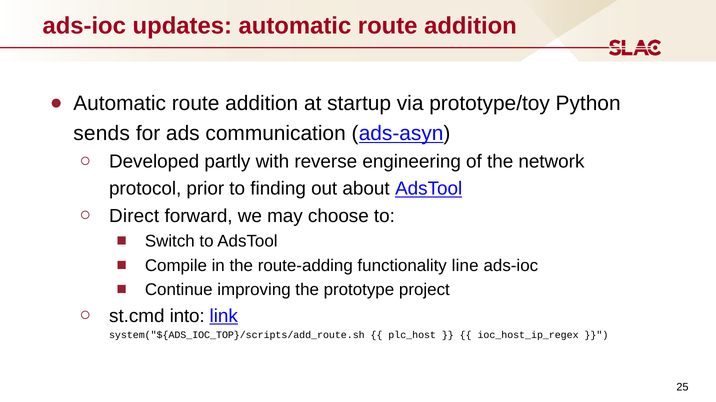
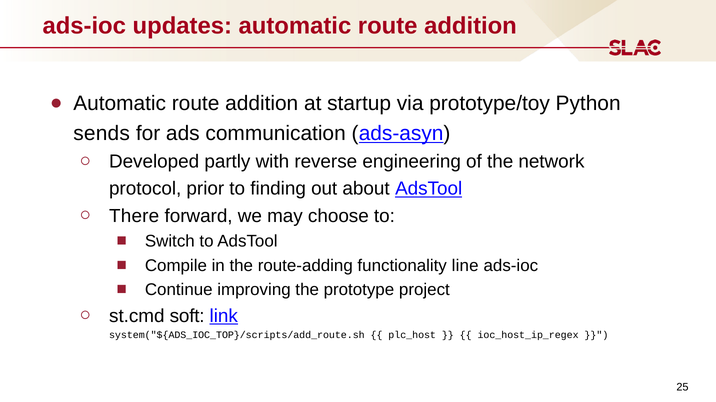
Direct: Direct -> There
into: into -> soft
